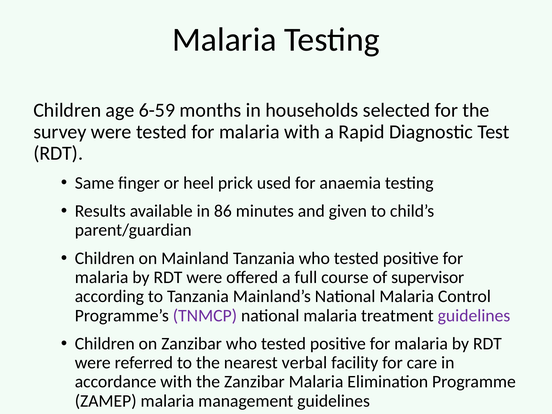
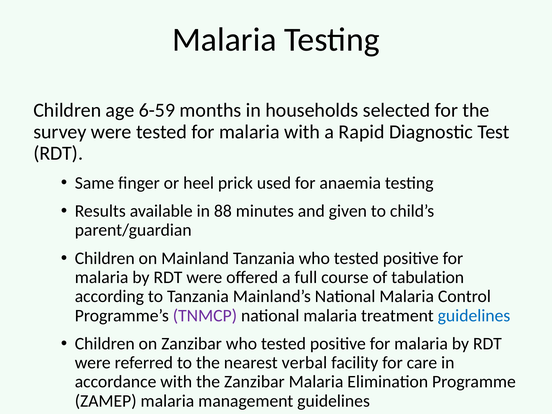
86: 86 -> 88
supervisor: supervisor -> tabulation
guidelines at (474, 316) colour: purple -> blue
